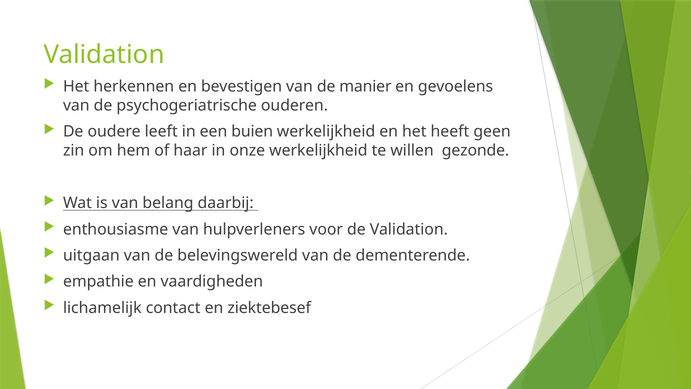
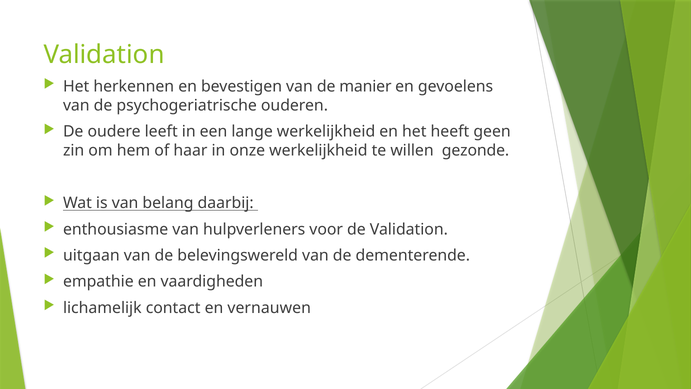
buien: buien -> lange
ziektebesef: ziektebesef -> vernauwen
